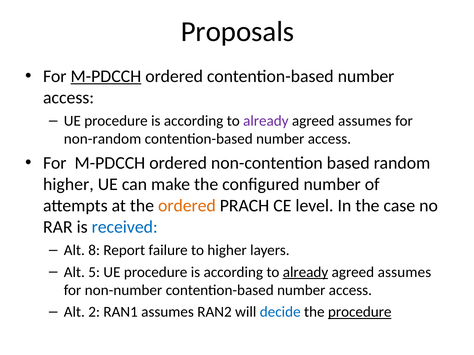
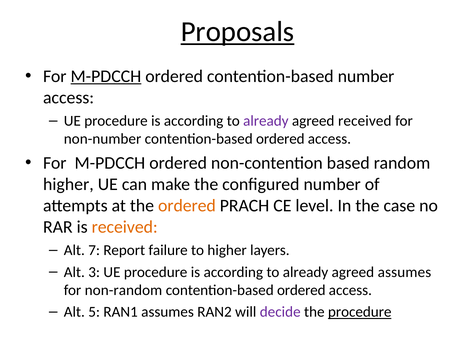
Proposals underline: none -> present
assumes at (365, 121): assumes -> received
non-random: non-random -> non-number
number at (280, 139): number -> ordered
received at (125, 227) colour: blue -> orange
8: 8 -> 7
5: 5 -> 3
already at (306, 272) underline: present -> none
non-number: non-number -> non-random
number at (301, 291): number -> ordered
2: 2 -> 5
decide colour: blue -> purple
